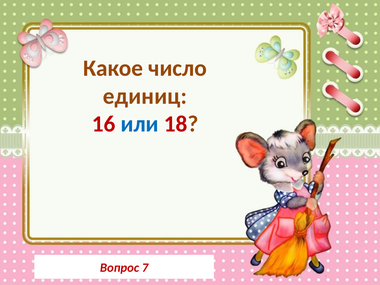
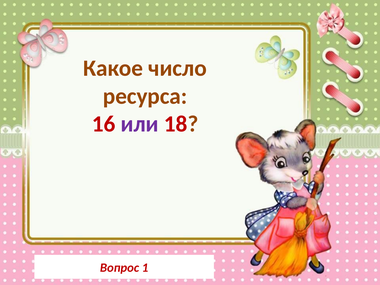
единиц: единиц -> ресурса
или colour: blue -> purple
7: 7 -> 1
